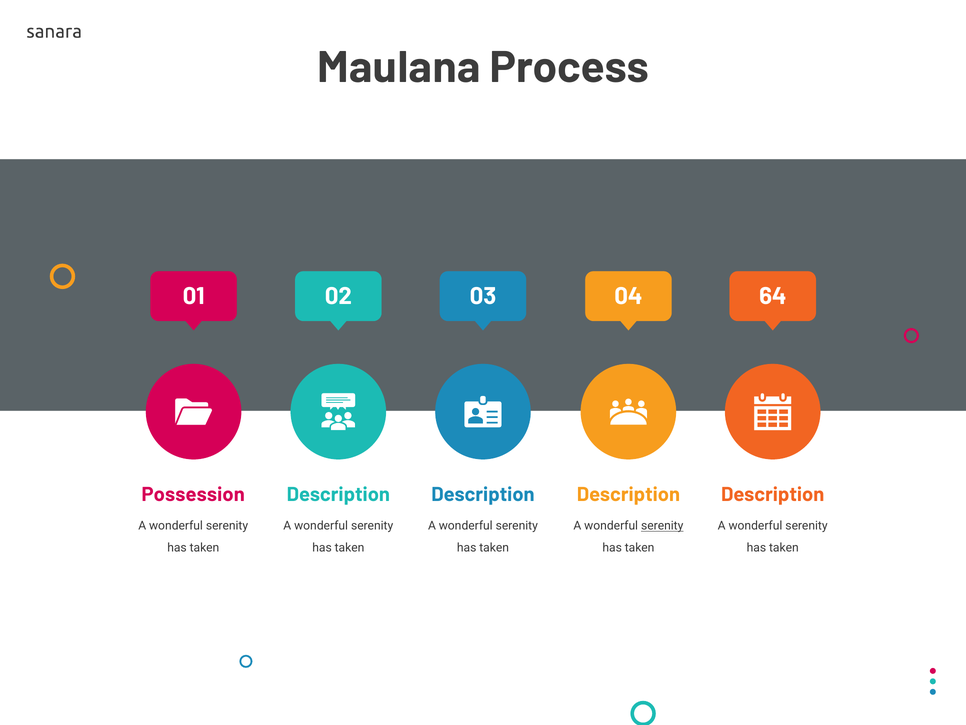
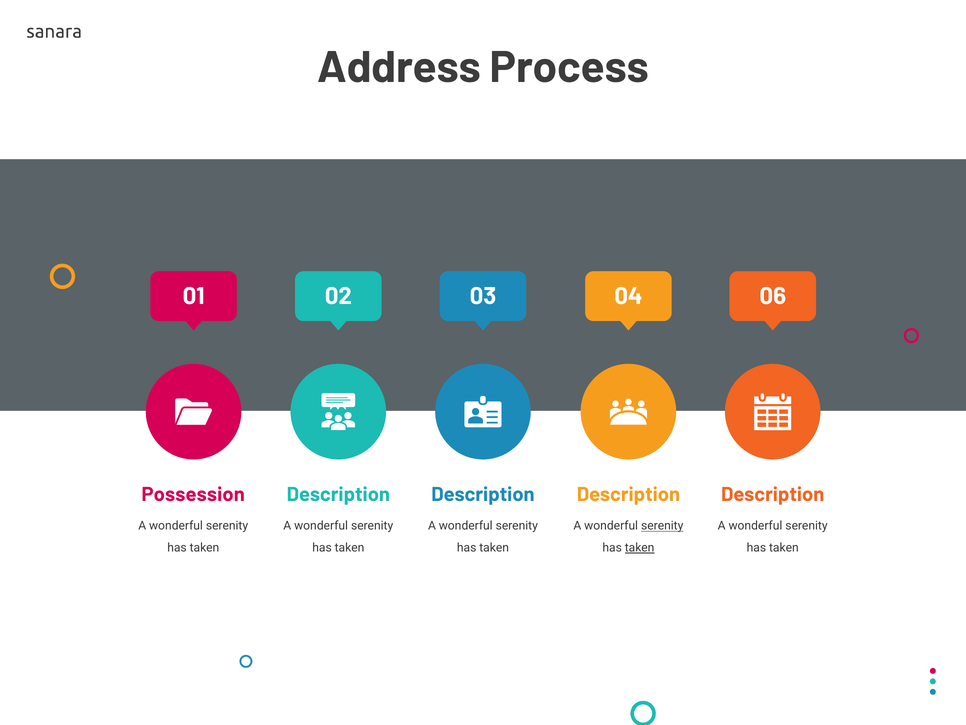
Maulana: Maulana -> Address
64: 64 -> 06
taken at (640, 547) underline: none -> present
